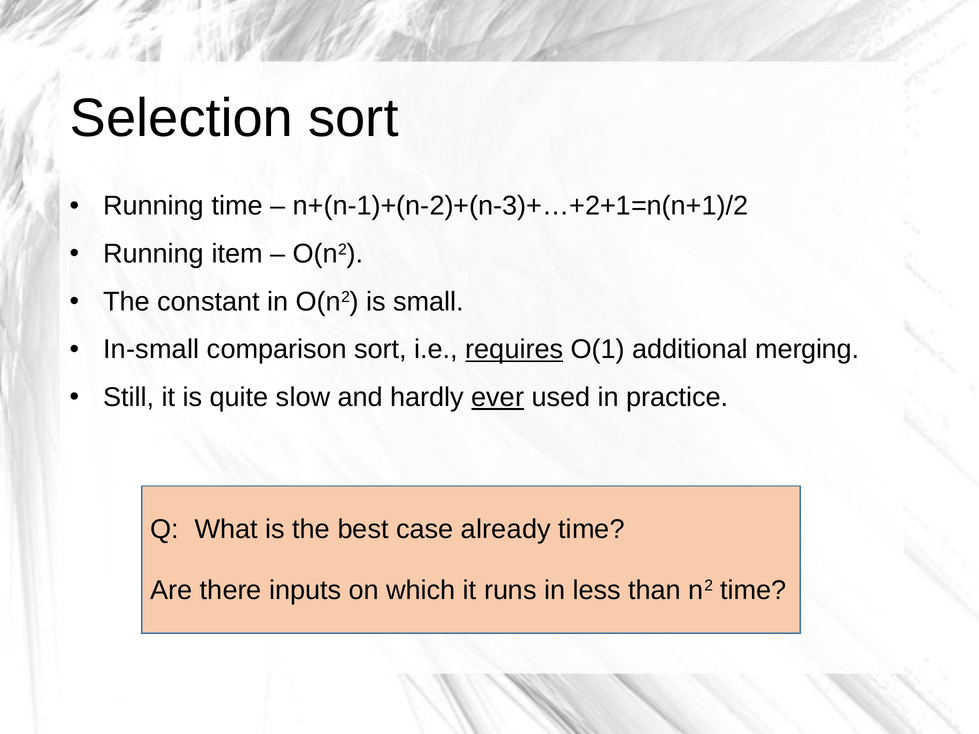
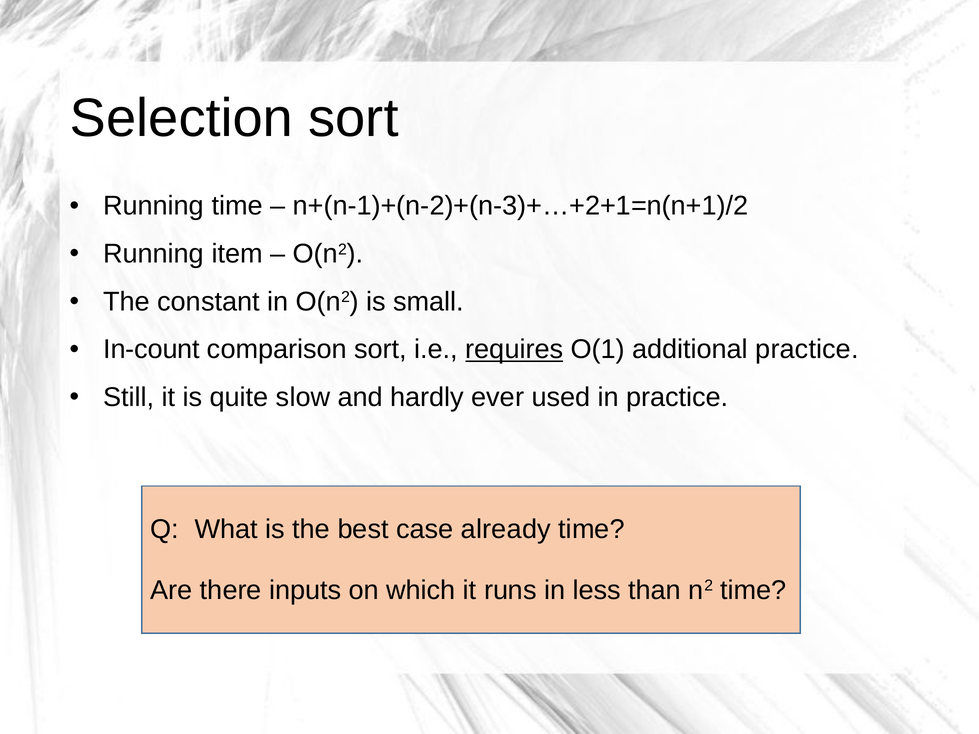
In-small: In-small -> In-count
additional merging: merging -> practice
ever underline: present -> none
